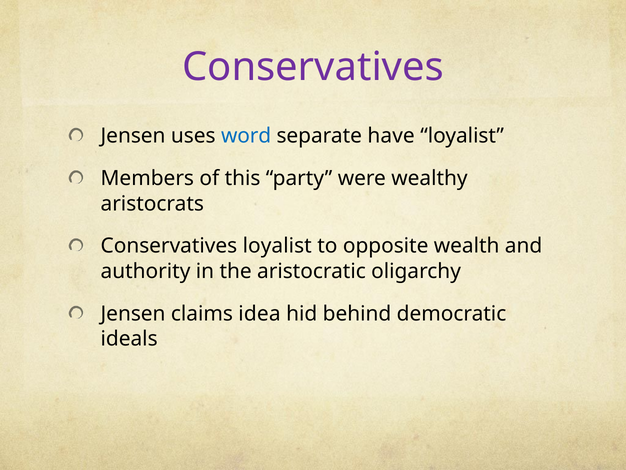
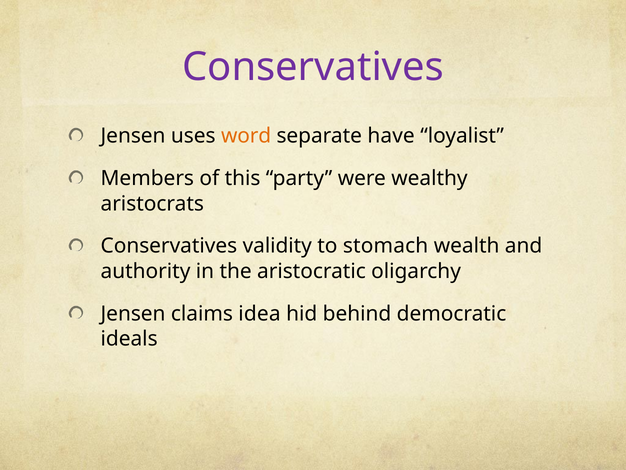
word colour: blue -> orange
Conservatives loyalist: loyalist -> validity
opposite: opposite -> stomach
